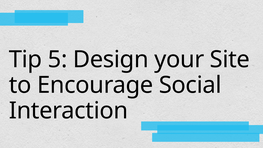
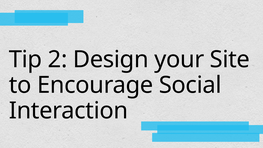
5: 5 -> 2
